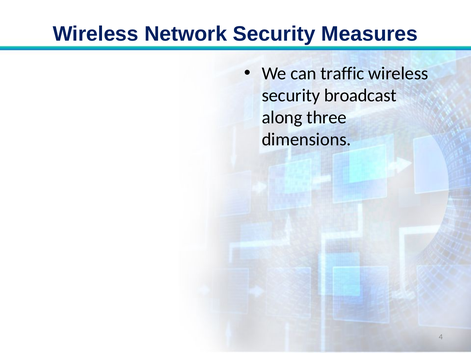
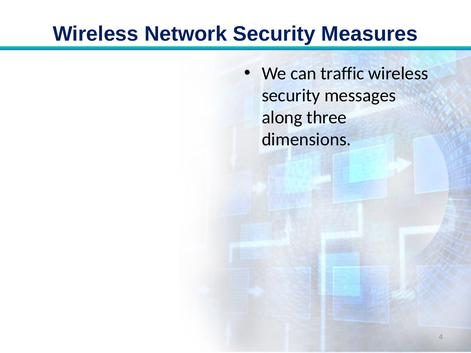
broadcast: broadcast -> messages
